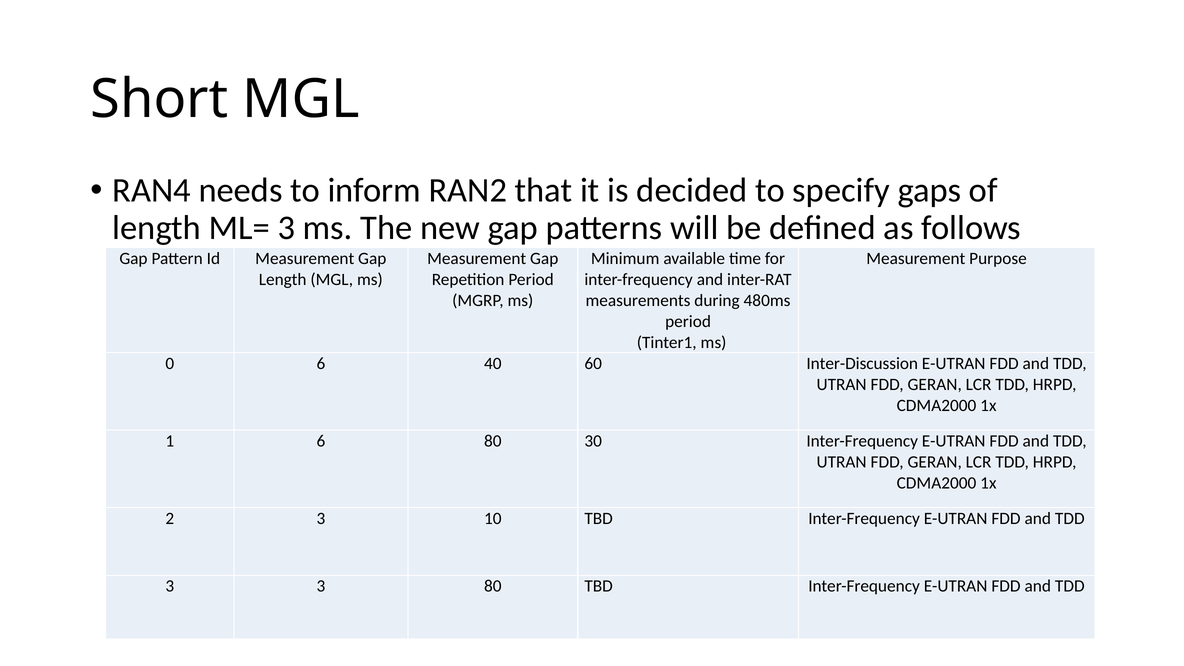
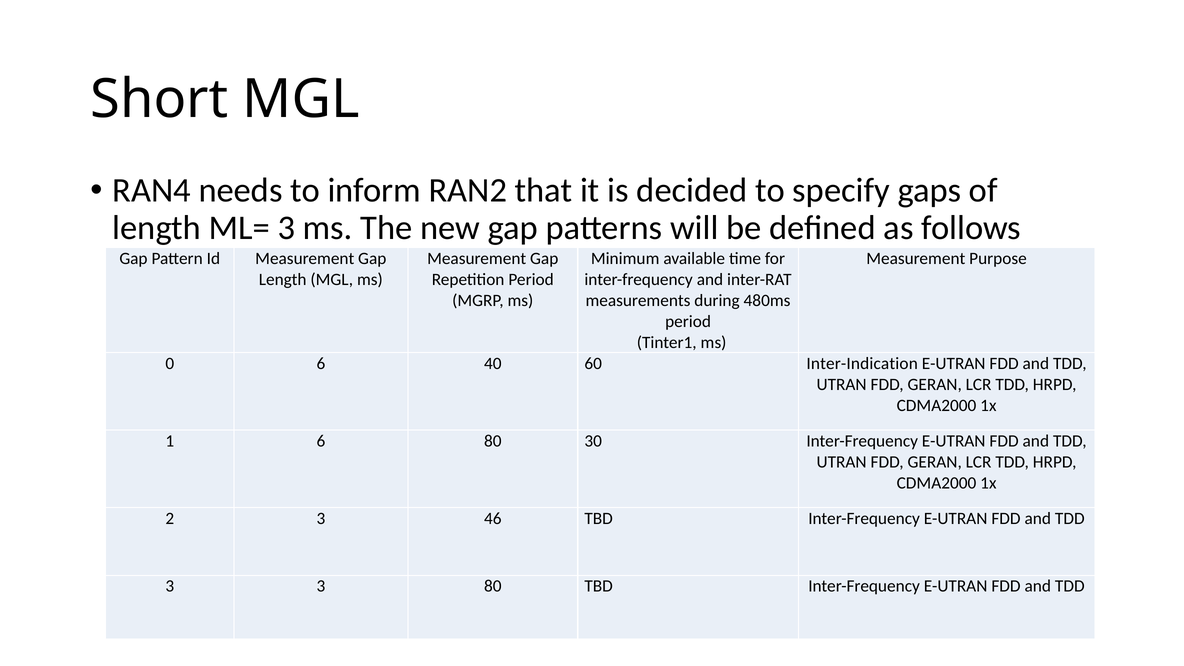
Inter-Discussion: Inter-Discussion -> Inter-Indication
10: 10 -> 46
